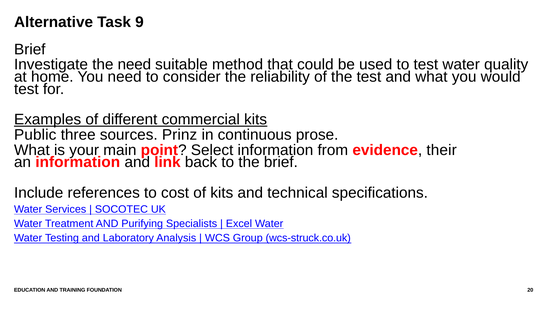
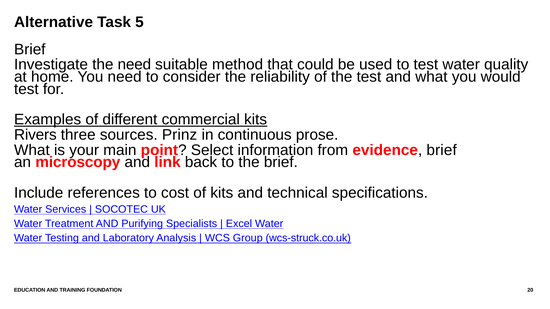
9: 9 -> 5
Public: Public -> Rivers
evidence their: their -> brief
an information: information -> microscopy
